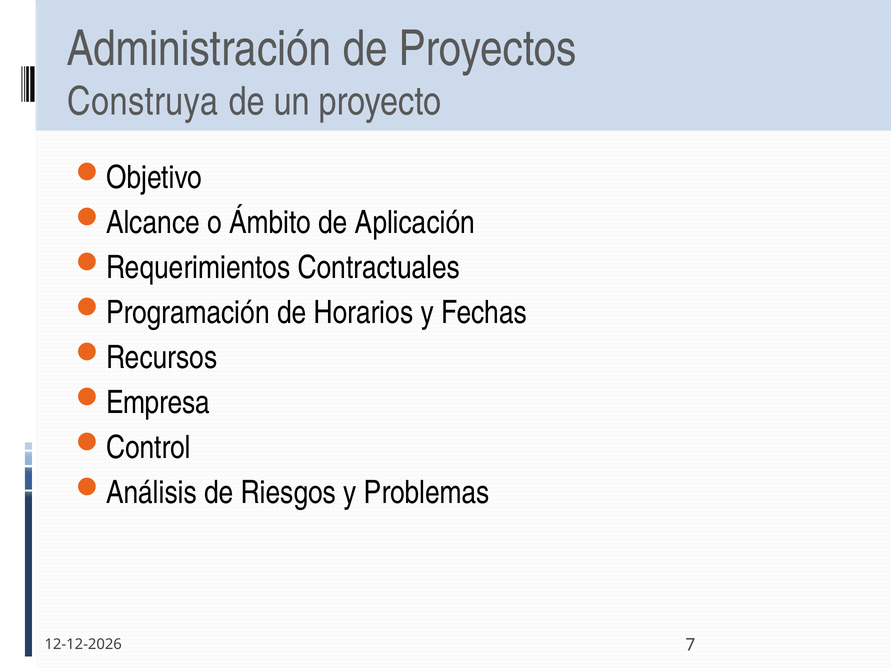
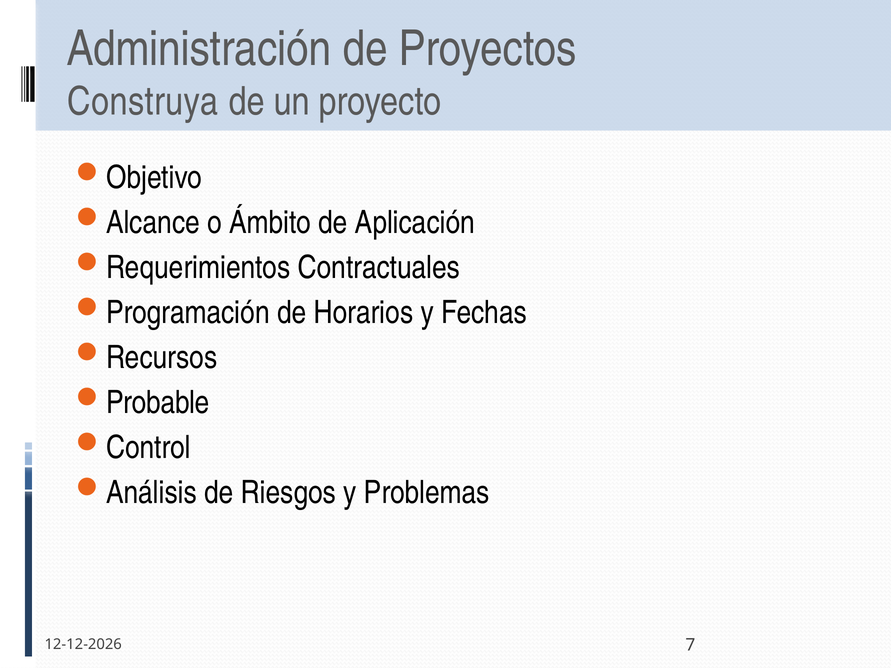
Empresa: Empresa -> Probable
